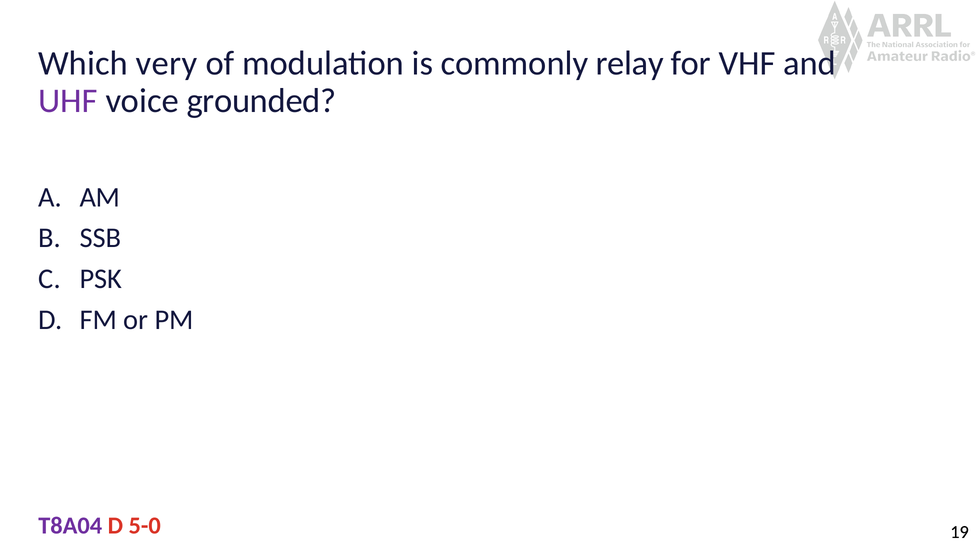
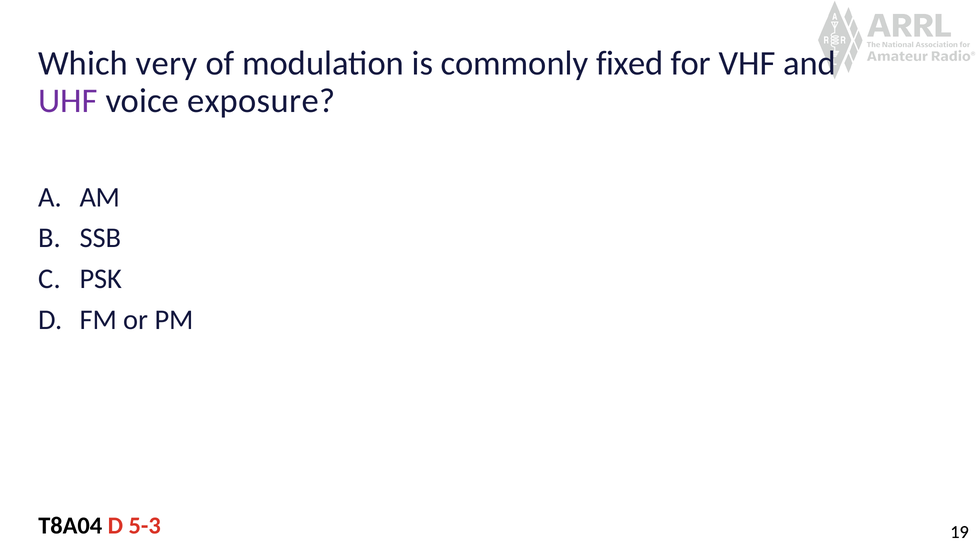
relay: relay -> fixed
grounded: grounded -> exposure
T8A04 colour: purple -> black
5-0: 5-0 -> 5-3
